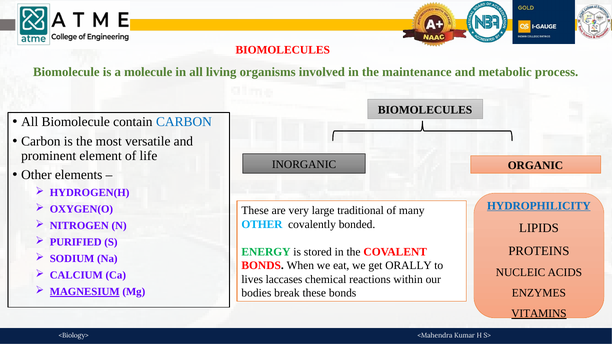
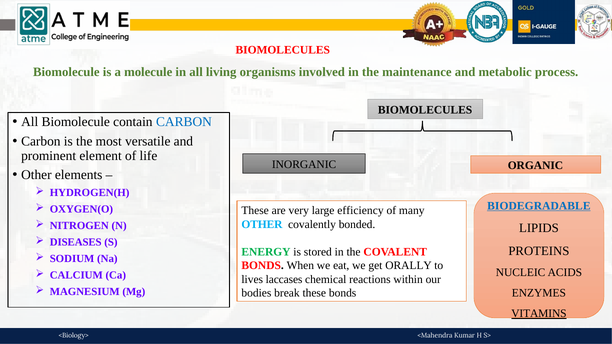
HYDROPHILICITY: HYDROPHILICITY -> BIODEGRADABLE
traditional: traditional -> efficiency
PURIFIED: PURIFIED -> DISEASES
MAGNESIUM underline: present -> none
